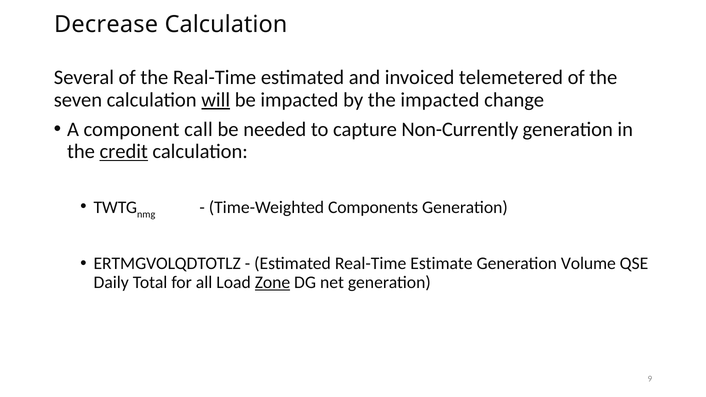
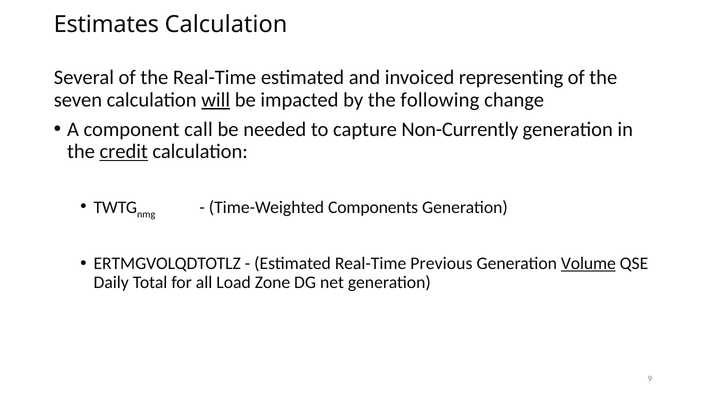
Decrease: Decrease -> Estimates
telemetered: telemetered -> representing
the impacted: impacted -> following
Estimate: Estimate -> Previous
Volume underline: none -> present
Zone underline: present -> none
